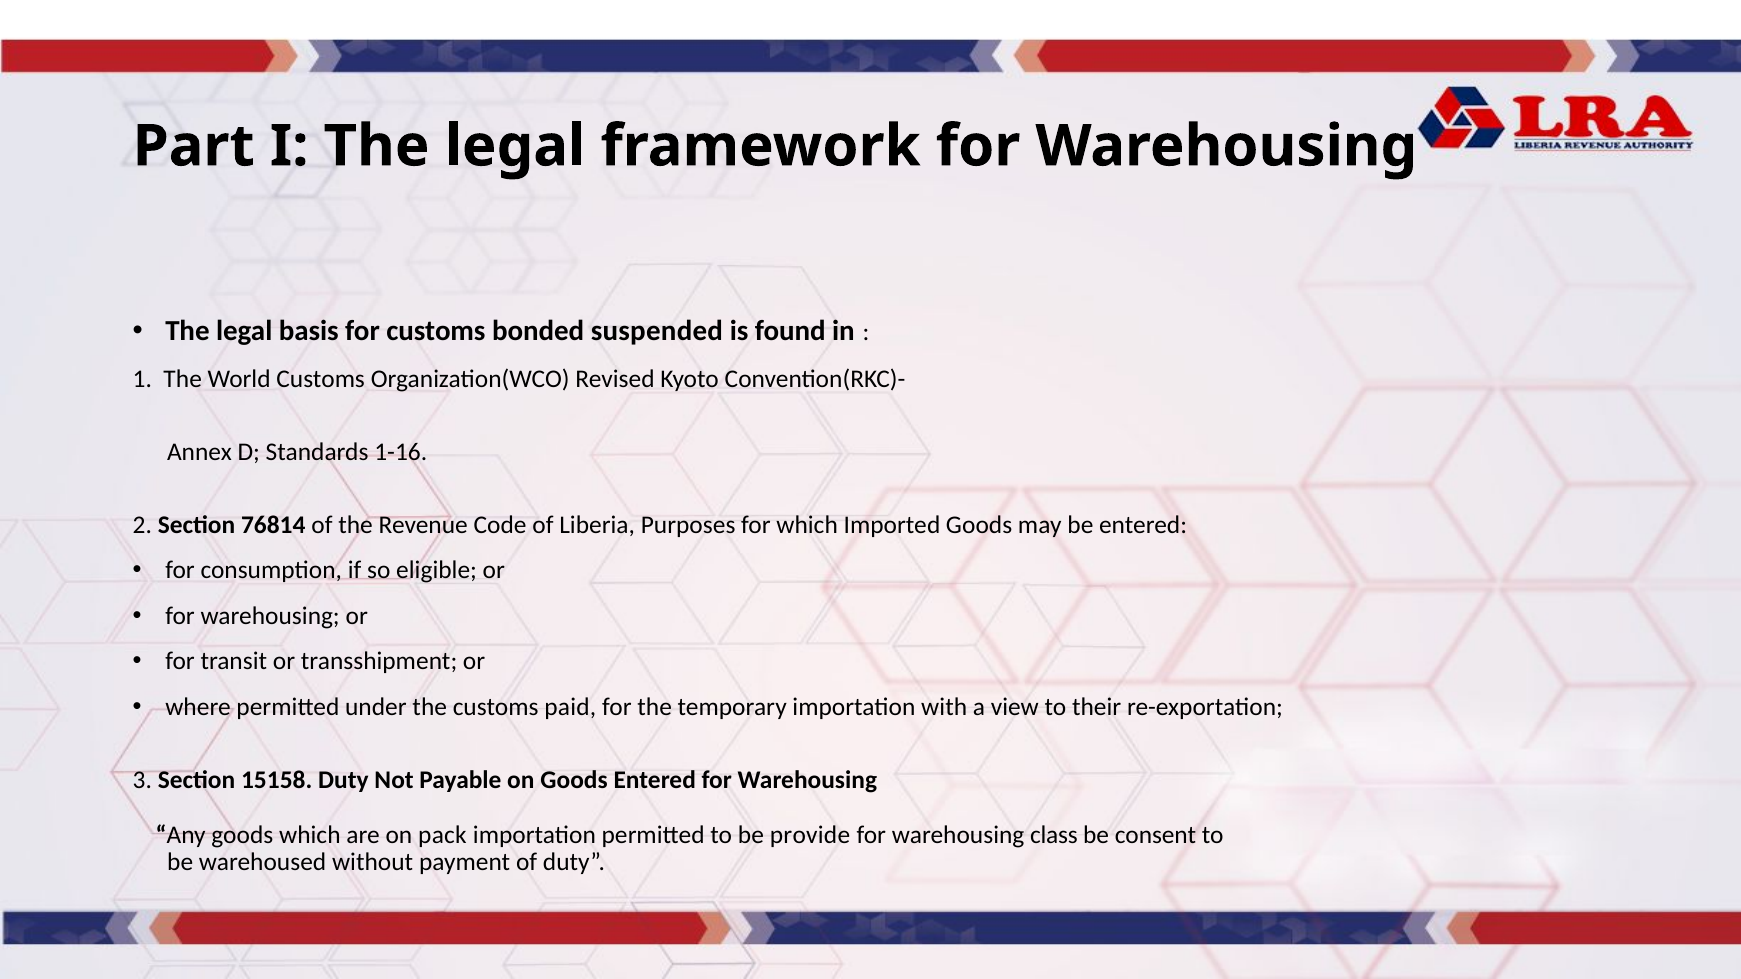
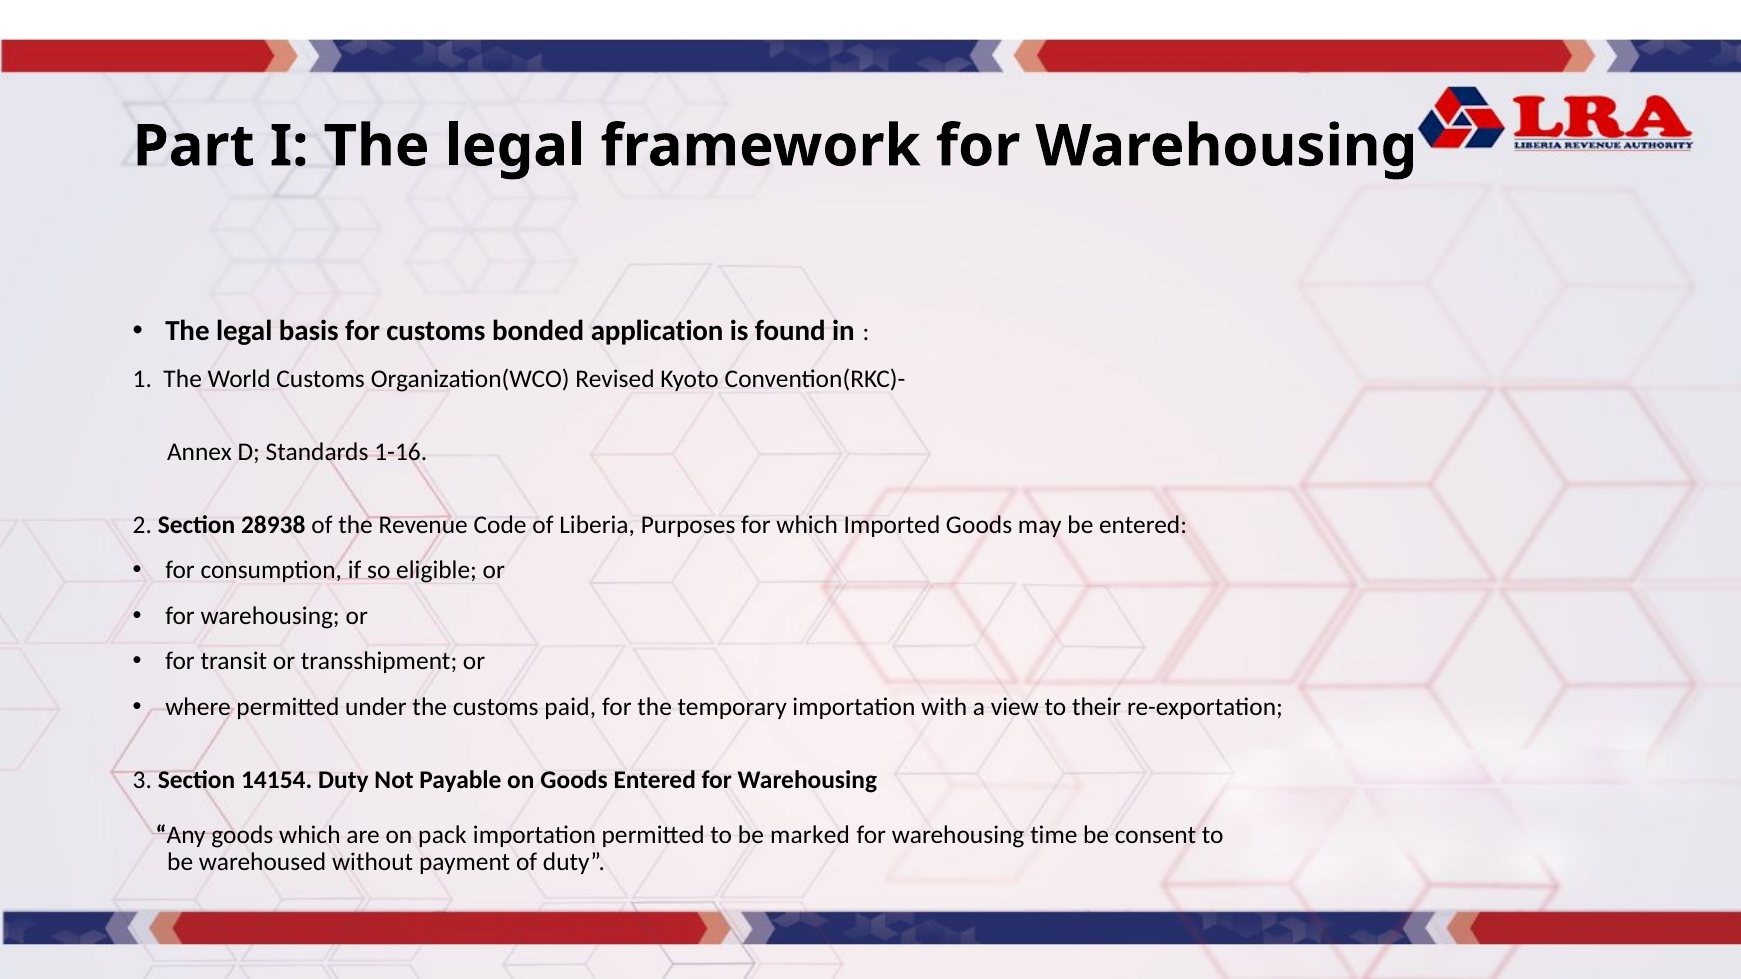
suspended: suspended -> application
76814: 76814 -> 28938
15158: 15158 -> 14154
provide: provide -> marked
class: class -> time
